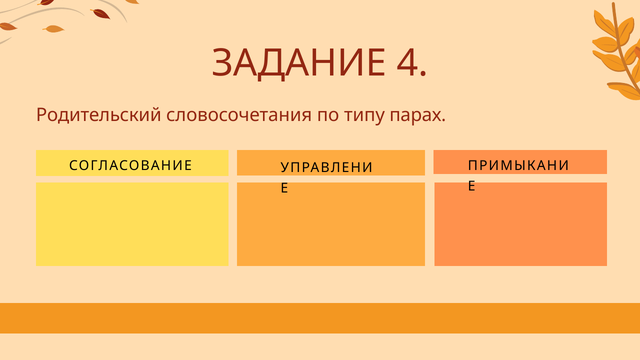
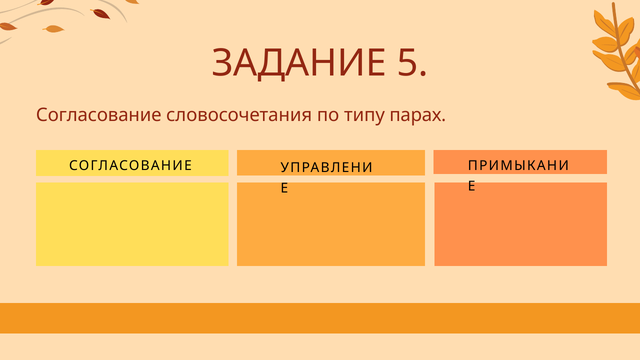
4: 4 -> 5
Родительский at (99, 115): Родительский -> Согласование
